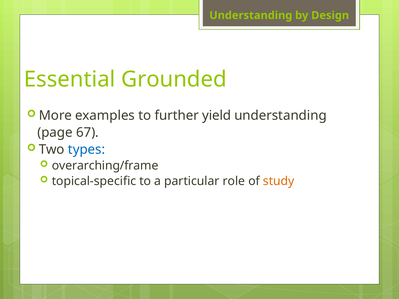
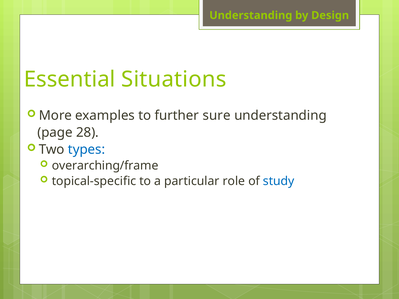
Grounded: Grounded -> Situations
yield: yield -> sure
67: 67 -> 28
study colour: orange -> blue
